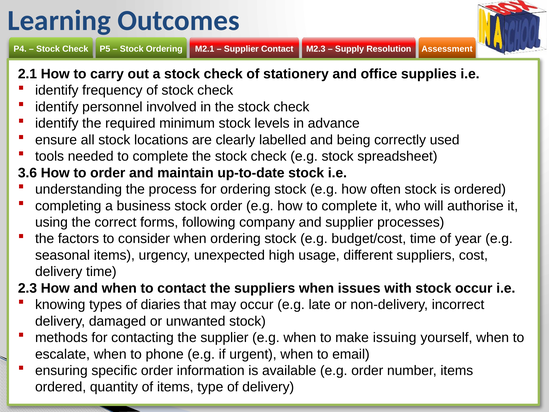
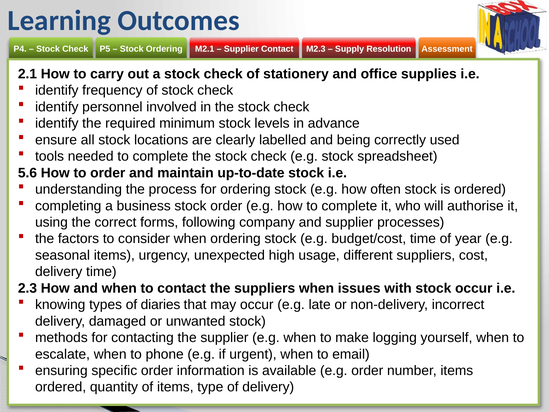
3.6: 3.6 -> 5.6
issuing: issuing -> logging
